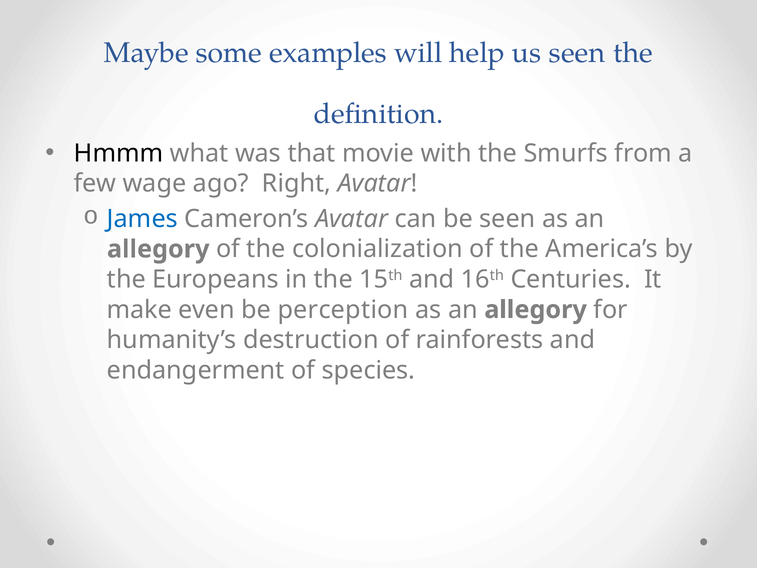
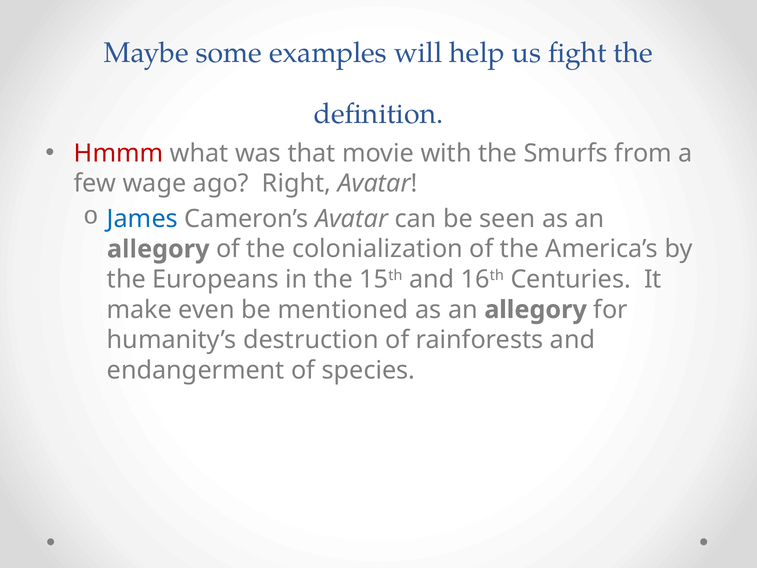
us seen: seen -> fight
Hmmm colour: black -> red
perception: perception -> mentioned
